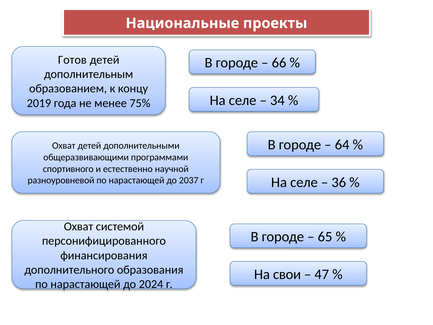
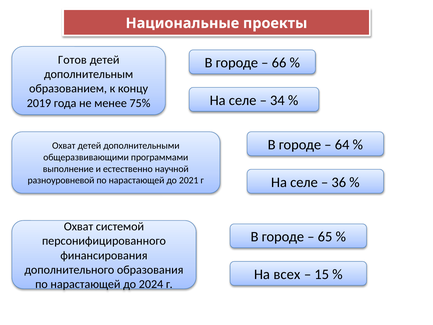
спортивного: спортивного -> выполнение
2037: 2037 -> 2021
свои: свои -> всех
47: 47 -> 15
